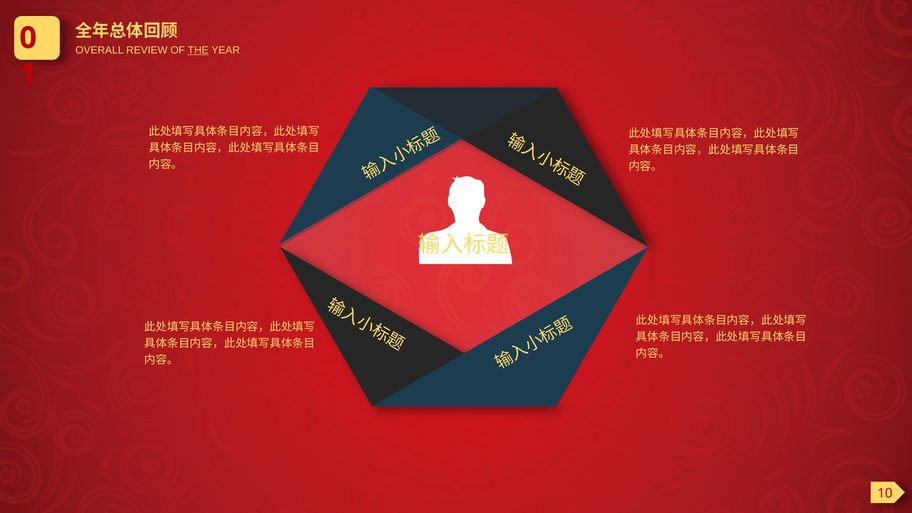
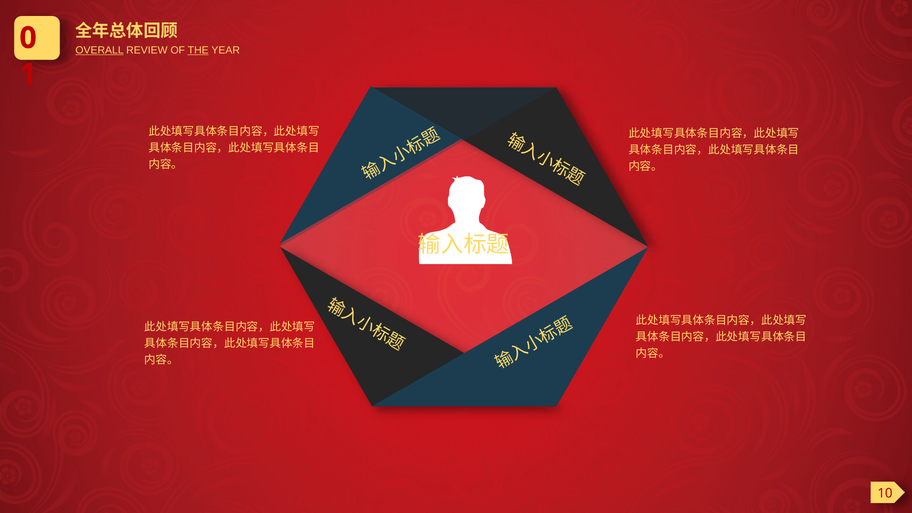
OVERALL underline: none -> present
